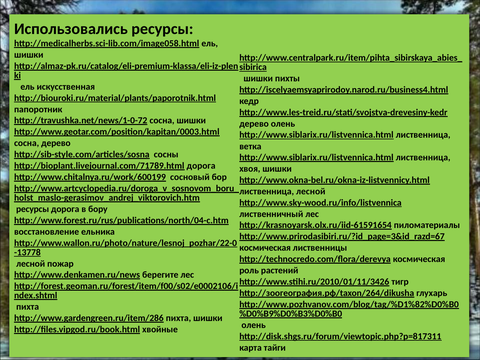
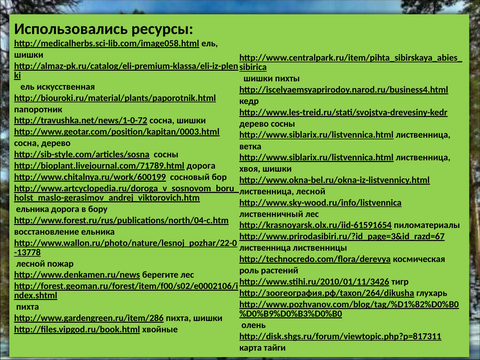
дерево олень: олень -> сосны
ресурсы at (33, 209): ресурсы -> ельника
космическая at (265, 248): космическая -> лиственница
